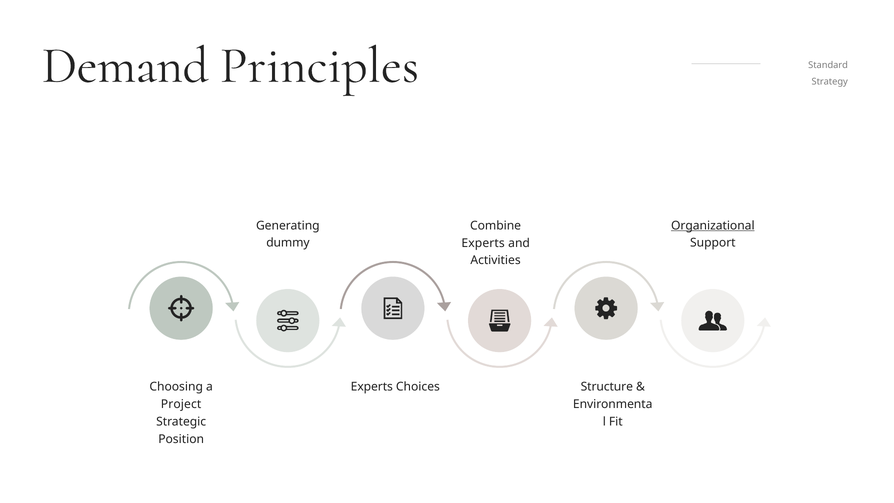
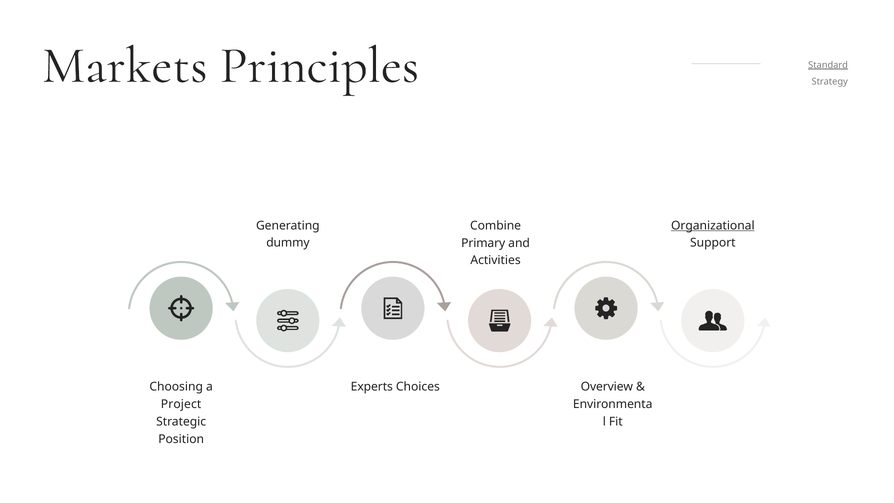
Demand: Demand -> Markets
Standard underline: none -> present
Experts at (483, 243): Experts -> Primary
Structure: Structure -> Overview
